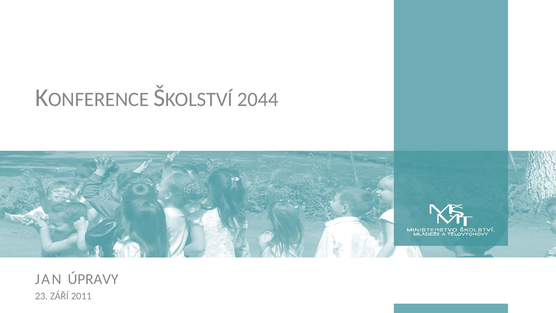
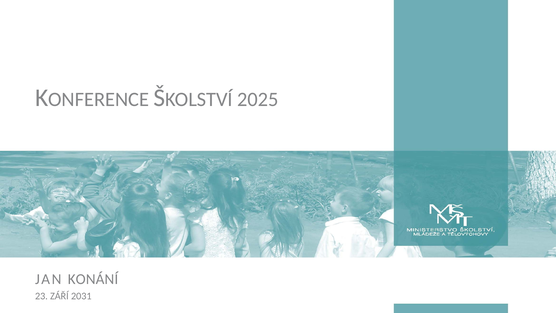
2044: 2044 -> 2025
ÚPRAVY: ÚPRAVY -> KONÁNÍ
2011: 2011 -> 2031
